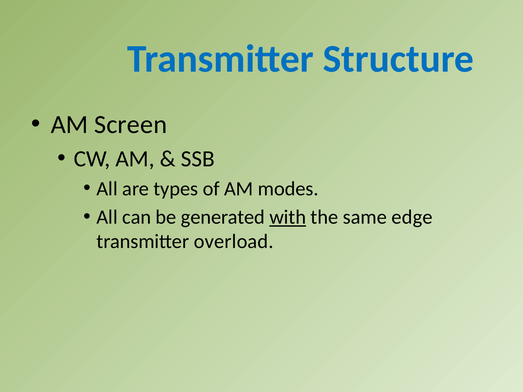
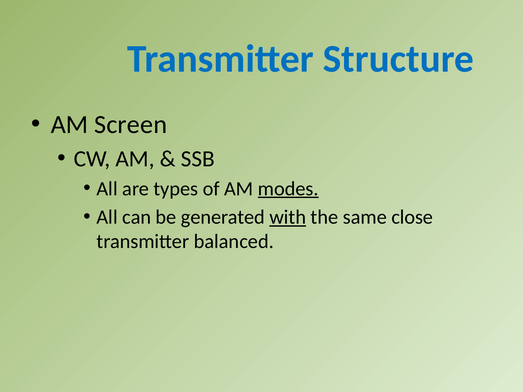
modes underline: none -> present
edge: edge -> close
overload: overload -> balanced
